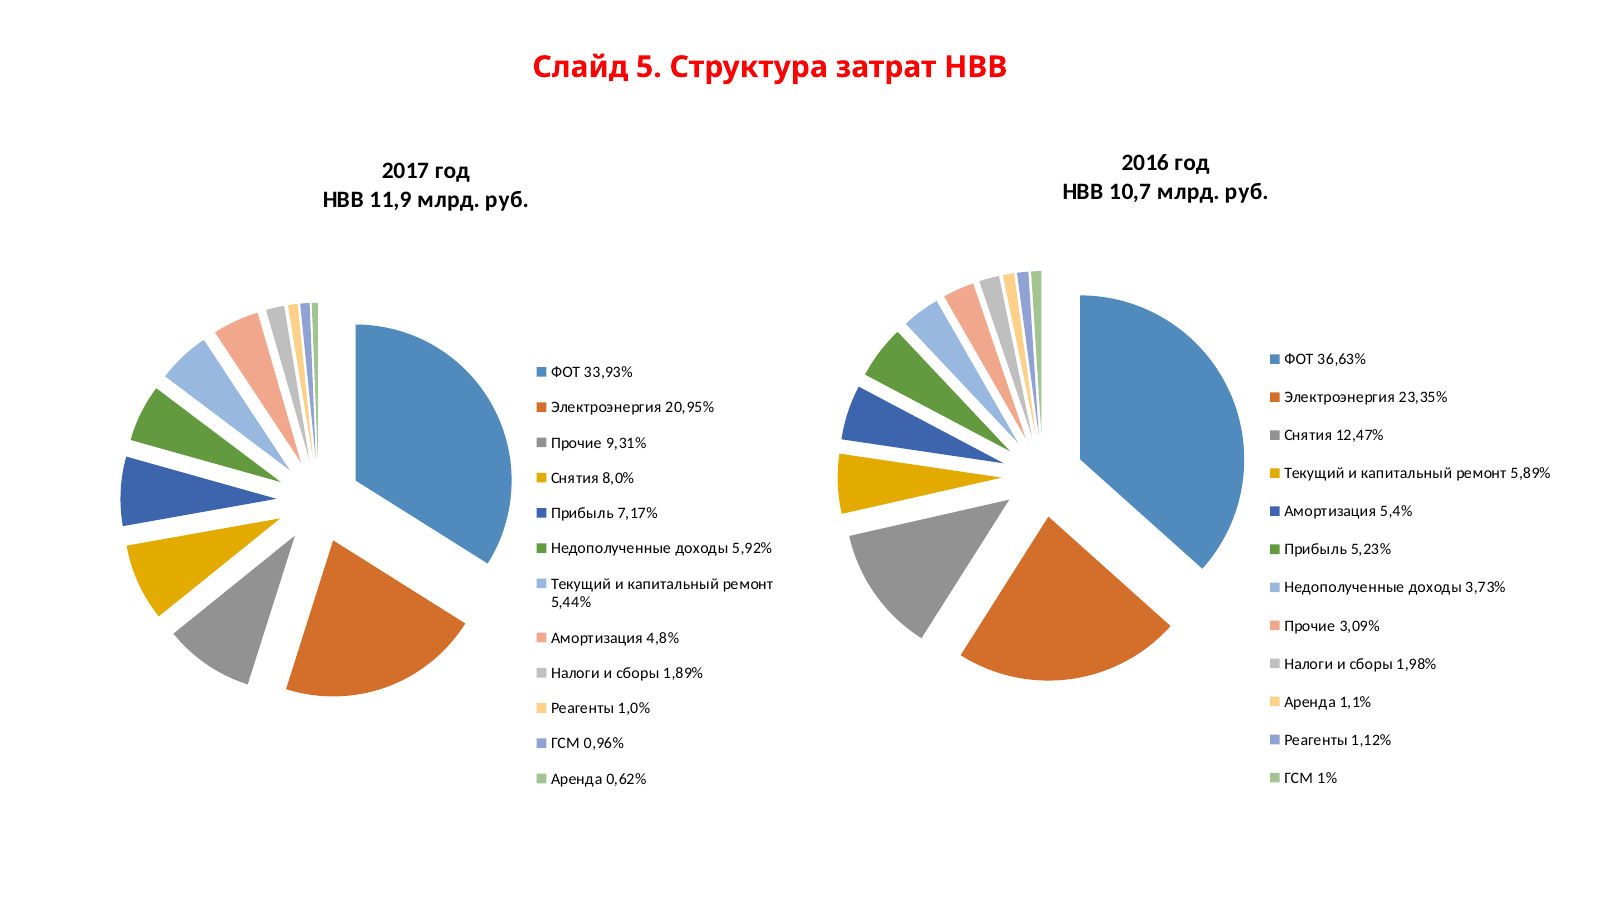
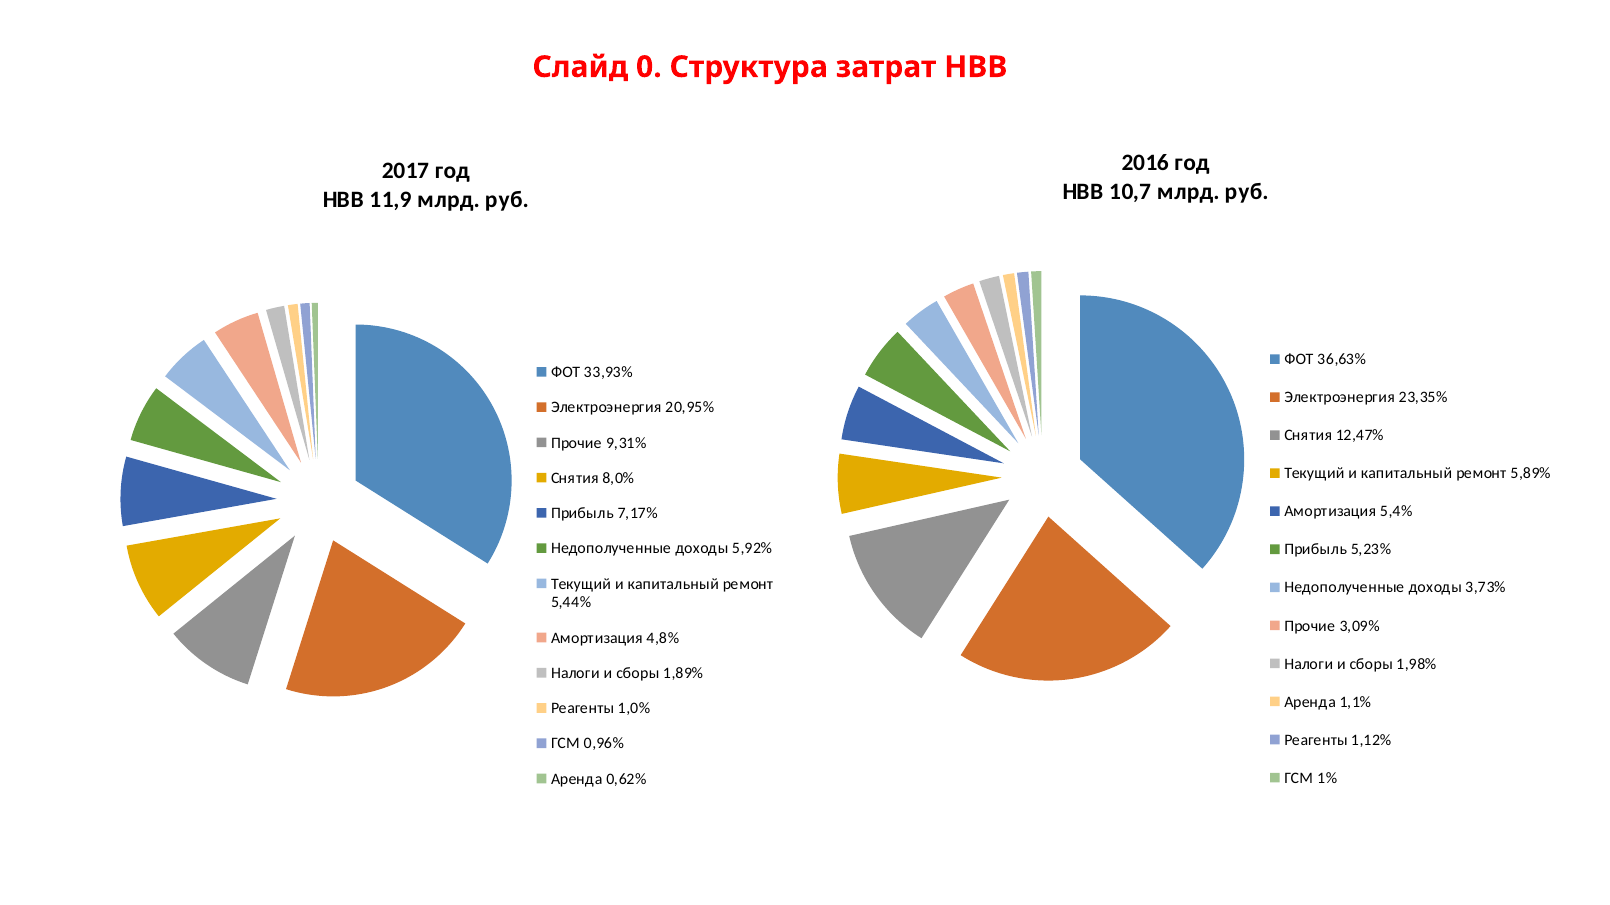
5: 5 -> 0
